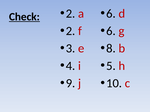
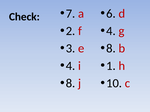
Check underline: present -> none
2 at (71, 14): 2 -> 7
6 at (111, 31): 6 -> 4
5: 5 -> 1
9 at (71, 84): 9 -> 8
